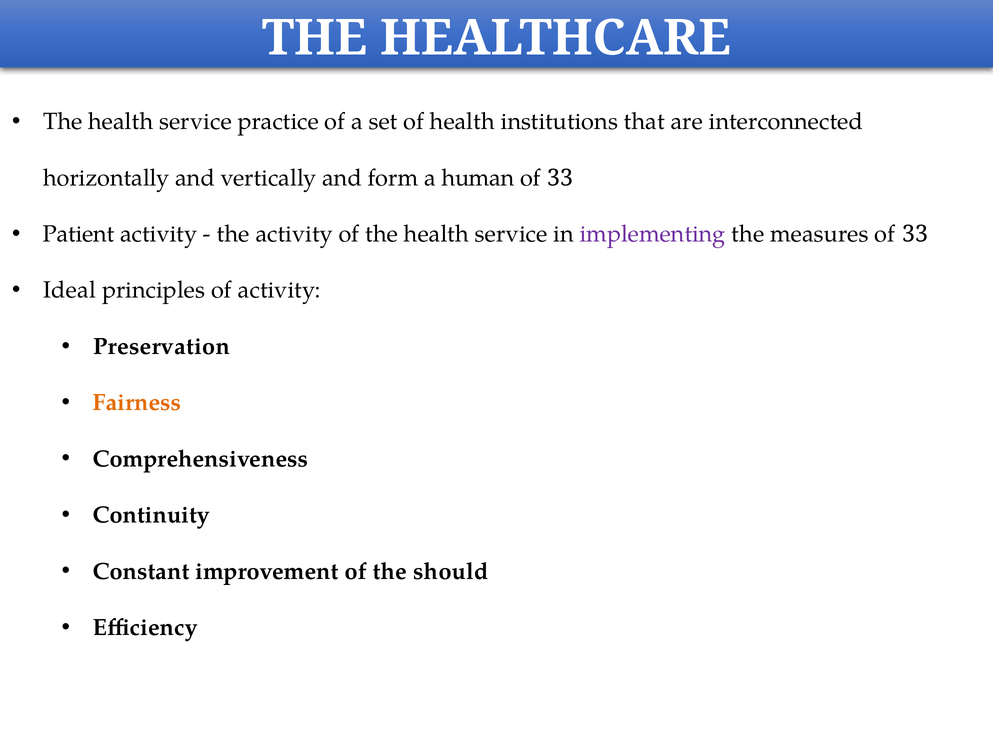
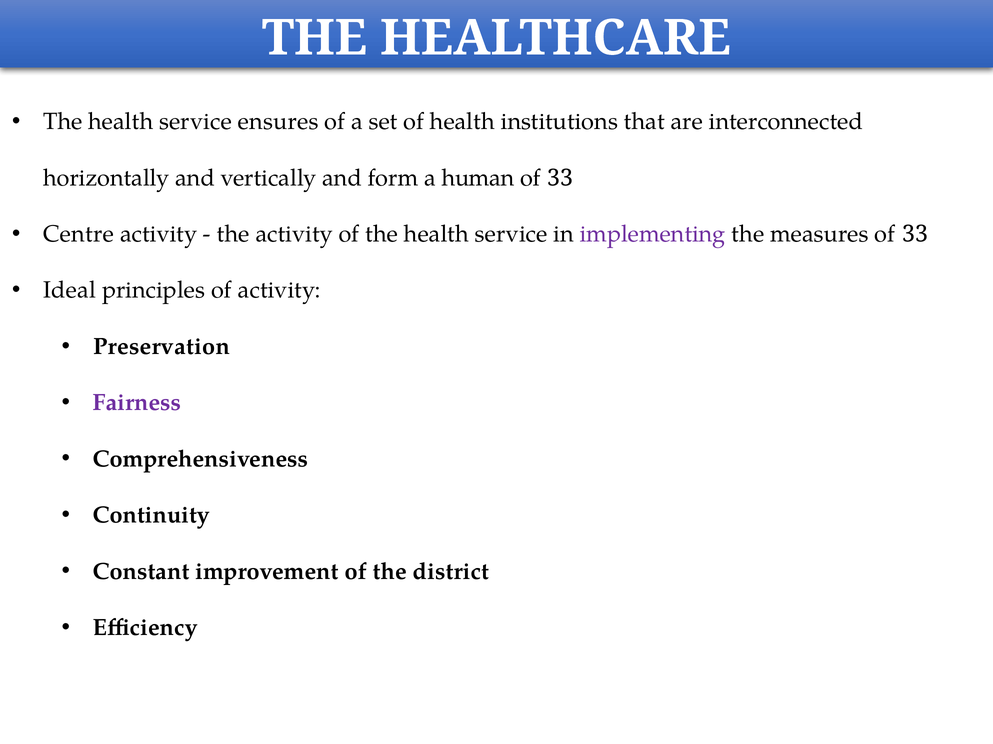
practice: practice -> ensures
Patient: Patient -> Centre
Fairness colour: orange -> purple
should: should -> district
